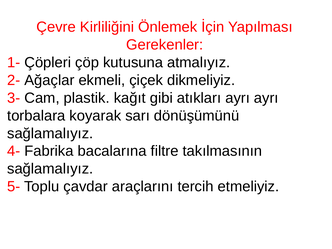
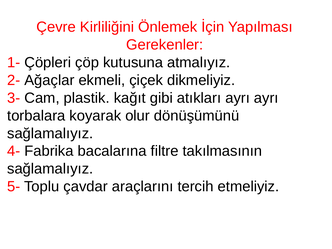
sarı: sarı -> olur
